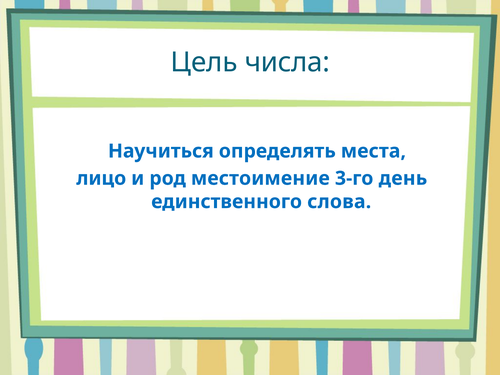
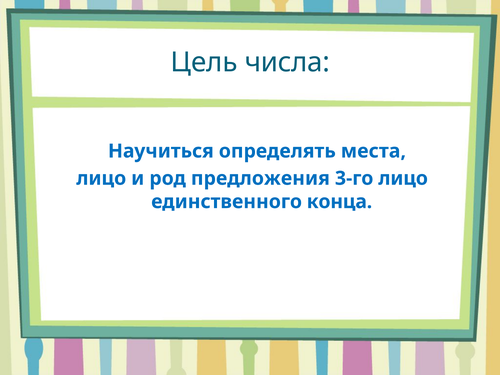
местоимение: местоимение -> предложения
3-го день: день -> лицо
слова: слова -> конца
